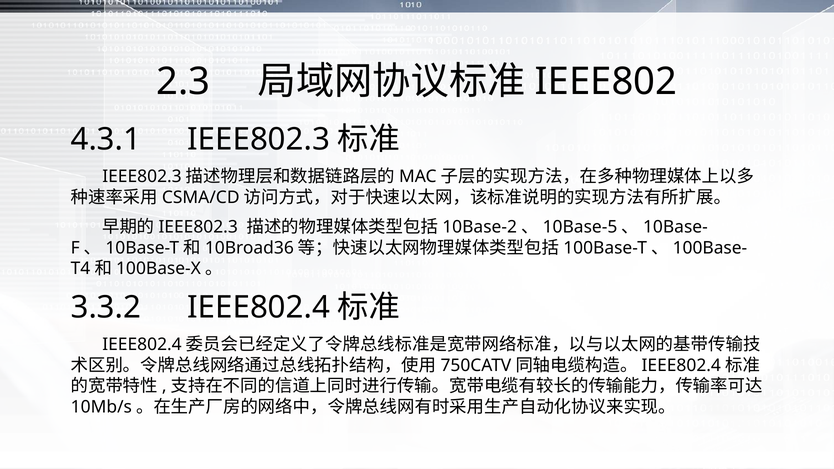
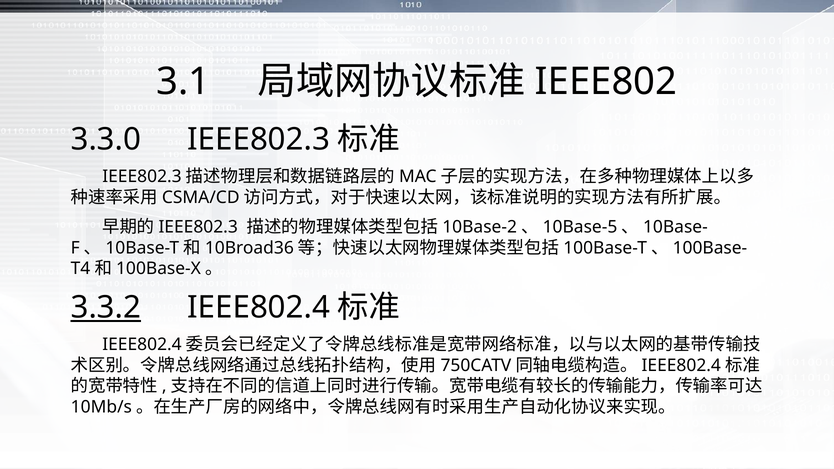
2.3: 2.3 -> 3.1
4.3.1: 4.3.1 -> 3.3.0
3.3.2 underline: none -> present
